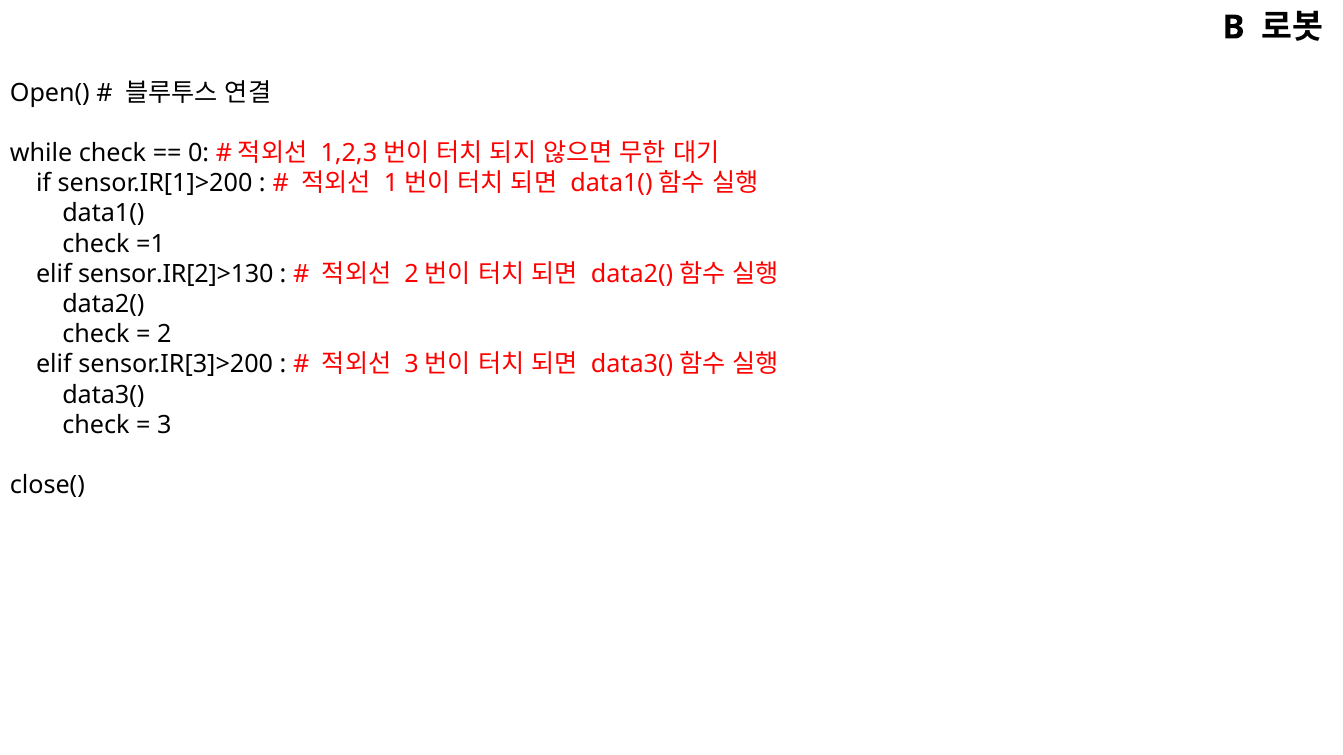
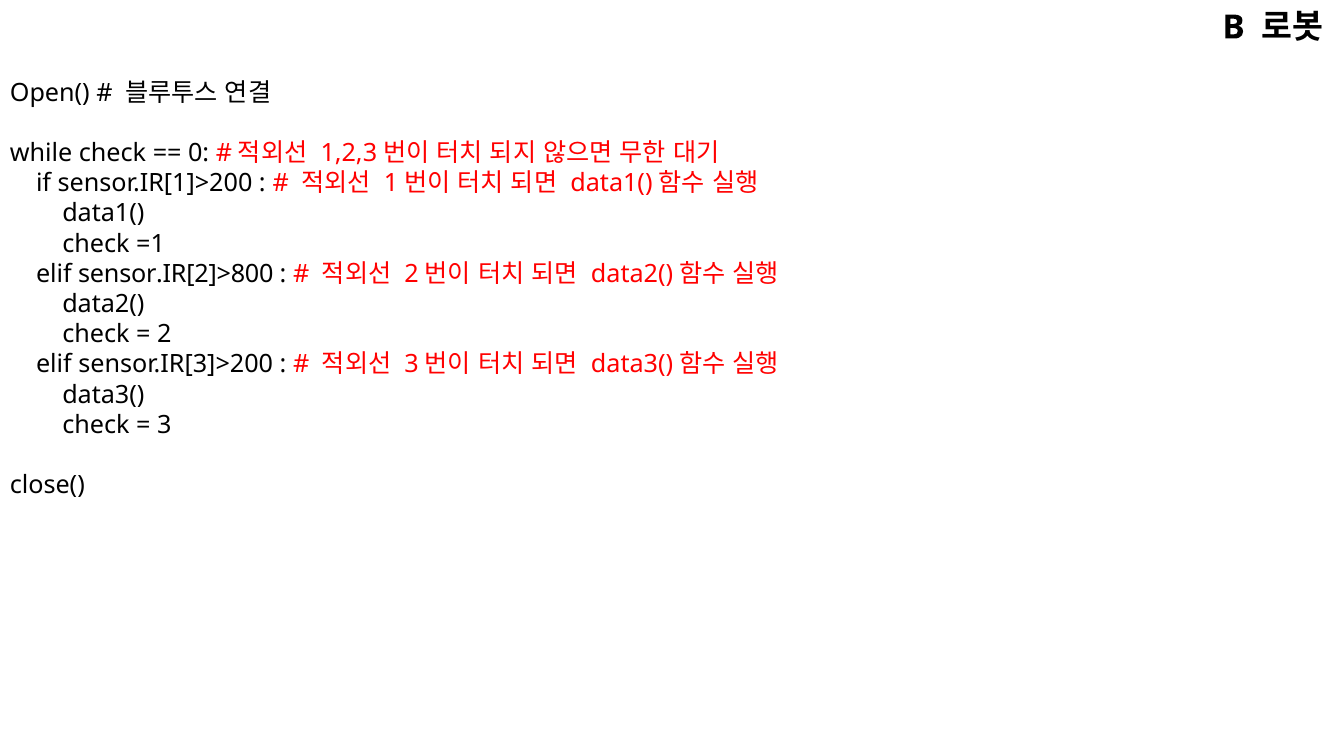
sensor.IR[2]>130: sensor.IR[2]>130 -> sensor.IR[2]>800
